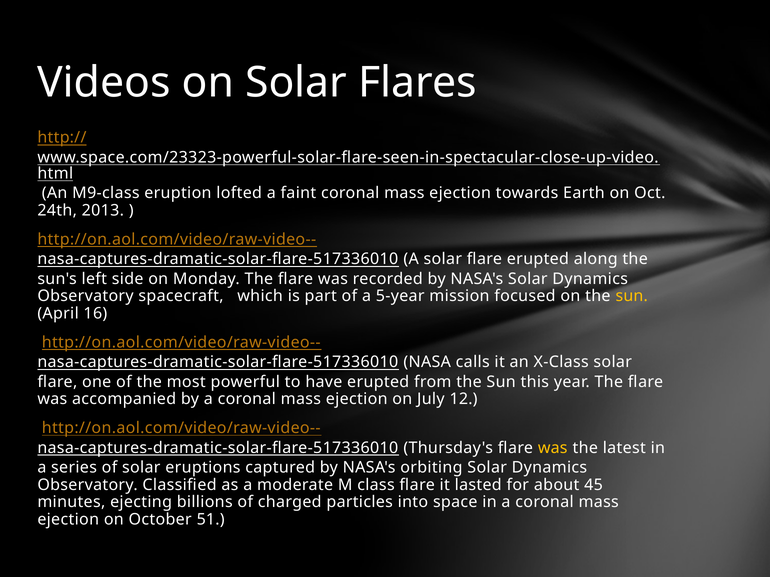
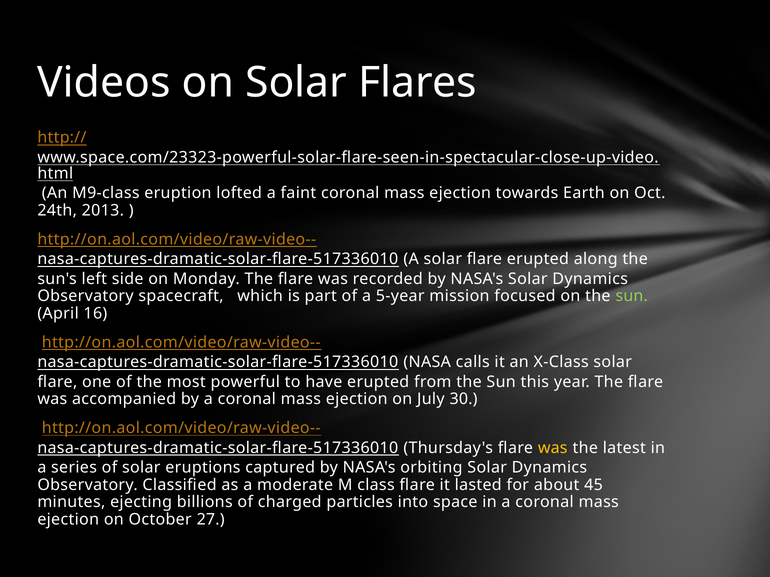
sun at (632, 296) colour: yellow -> light green
12: 12 -> 30
51: 51 -> 27
